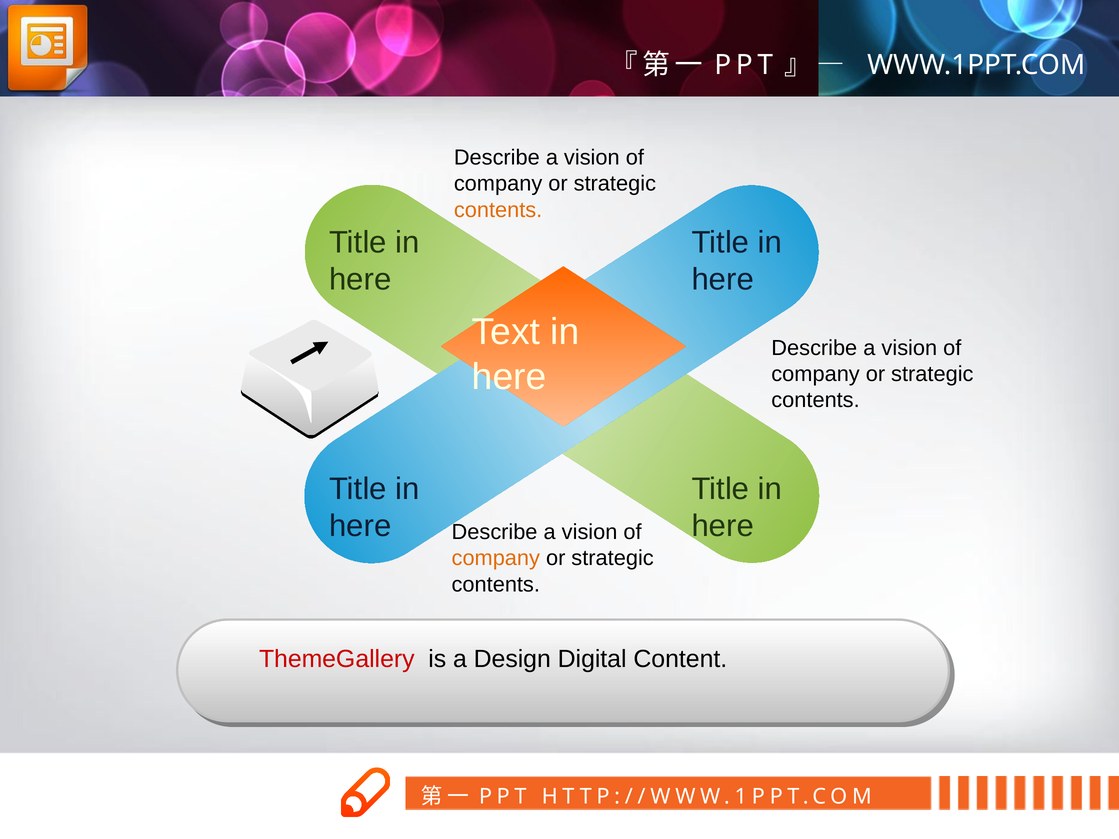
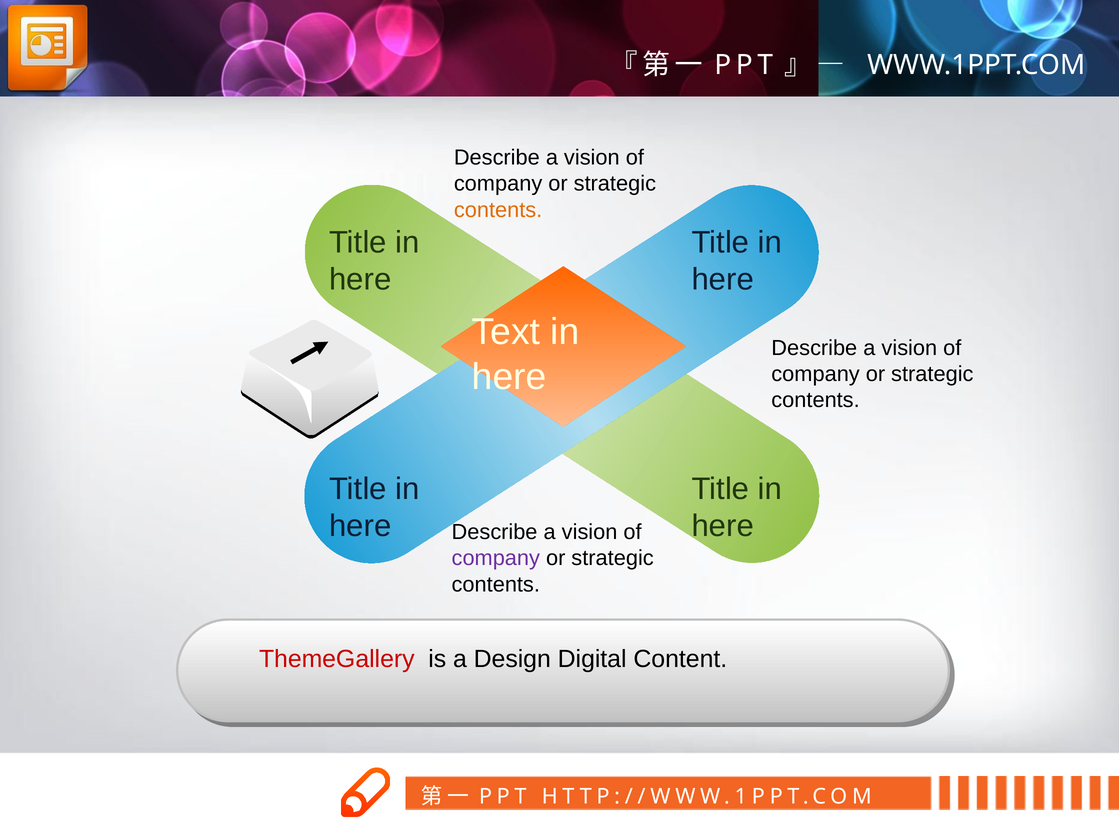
company at (496, 558) colour: orange -> purple
